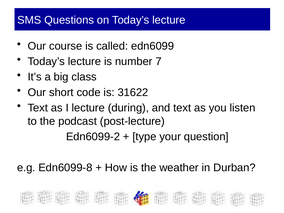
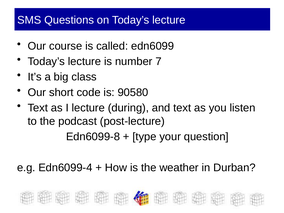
31622: 31622 -> 90580
Edn6099-2: Edn6099-2 -> Edn6099-8
Edn6099-8: Edn6099-8 -> Edn6099-4
